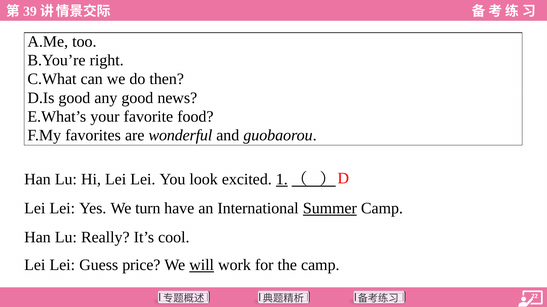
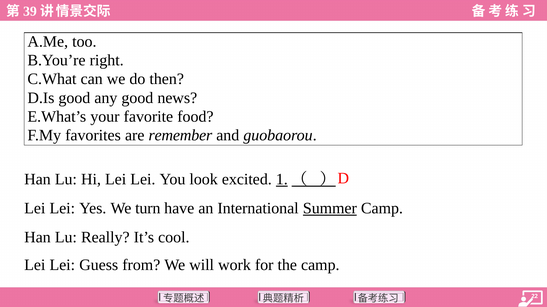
wonderful: wonderful -> remember
price: price -> from
will underline: present -> none
